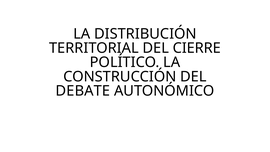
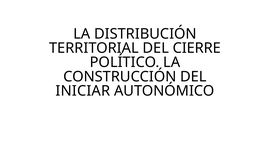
DEBATE: DEBATE -> INICIAR
